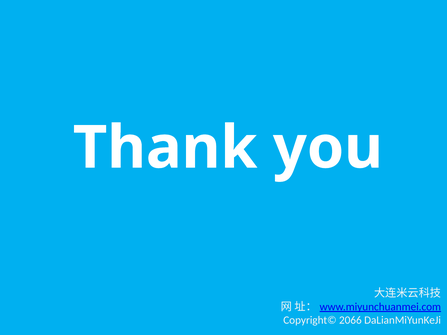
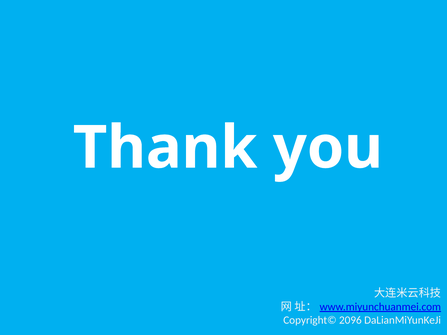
2066: 2066 -> 2096
